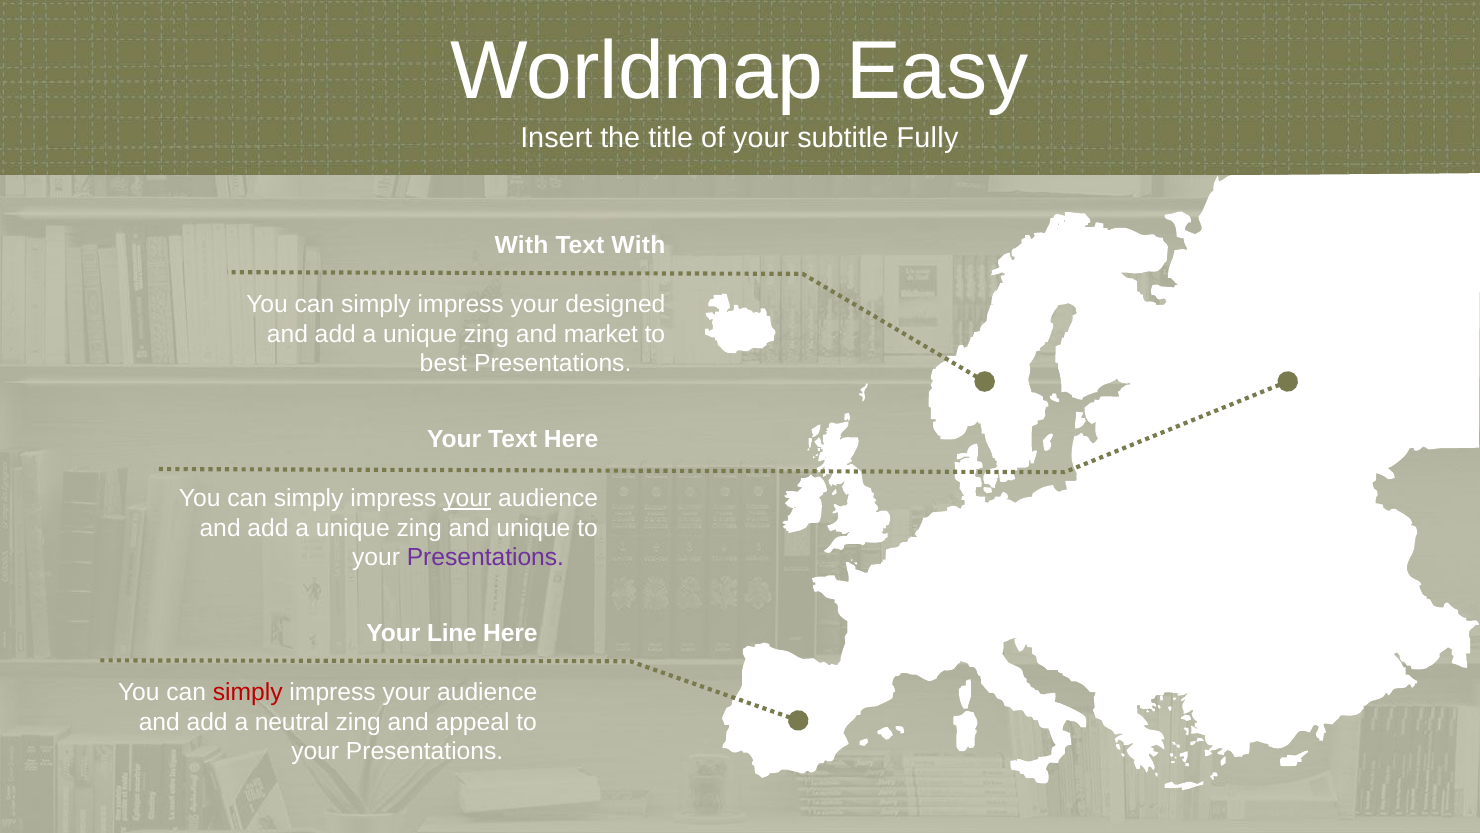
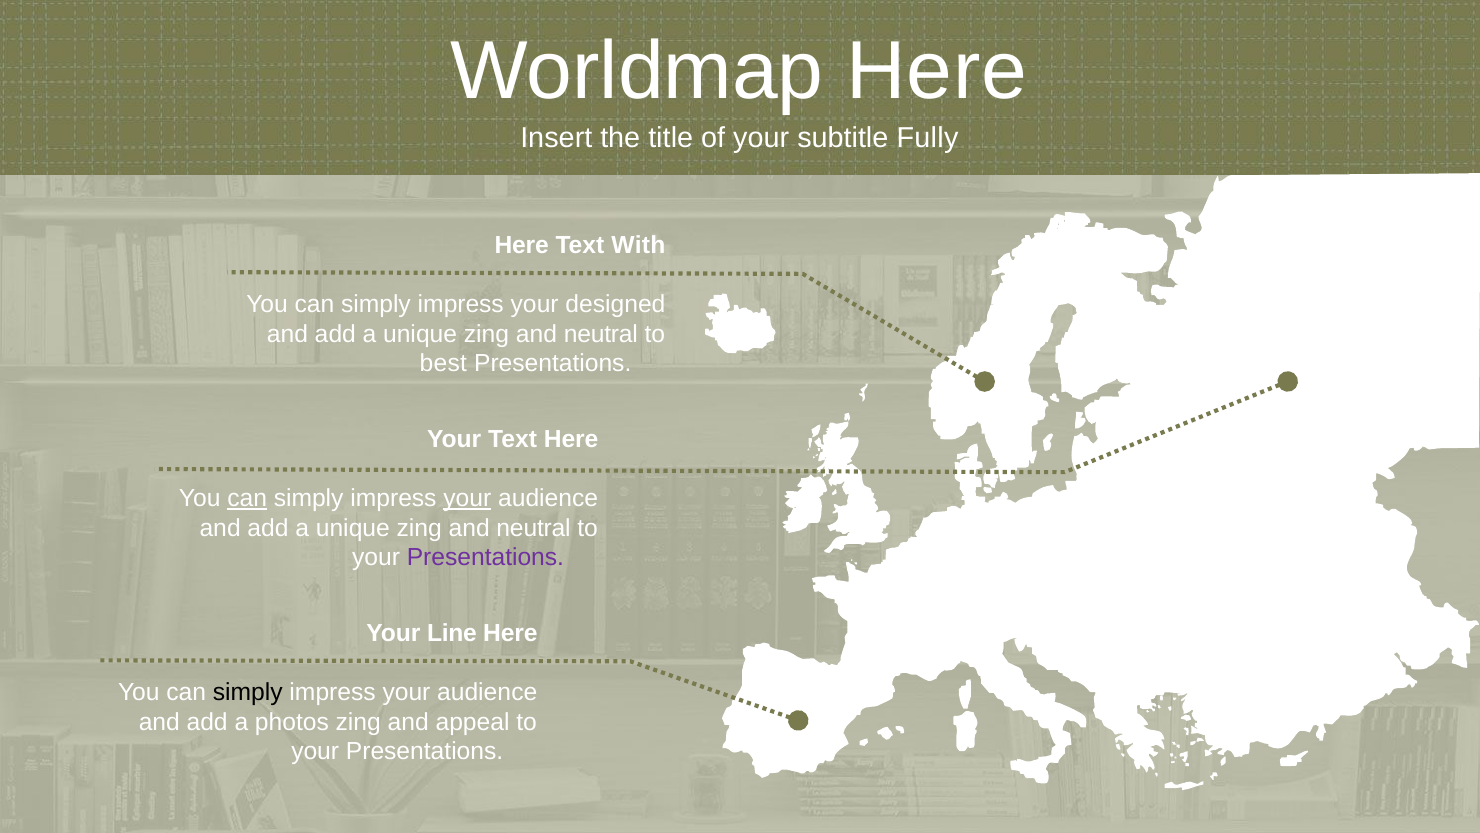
Worldmap Easy: Easy -> Here
With at (521, 245): With -> Here
market at (601, 334): market -> neutral
can at (247, 498) underline: none -> present
unique at (533, 528): unique -> neutral
simply at (248, 692) colour: red -> black
neutral: neutral -> photos
